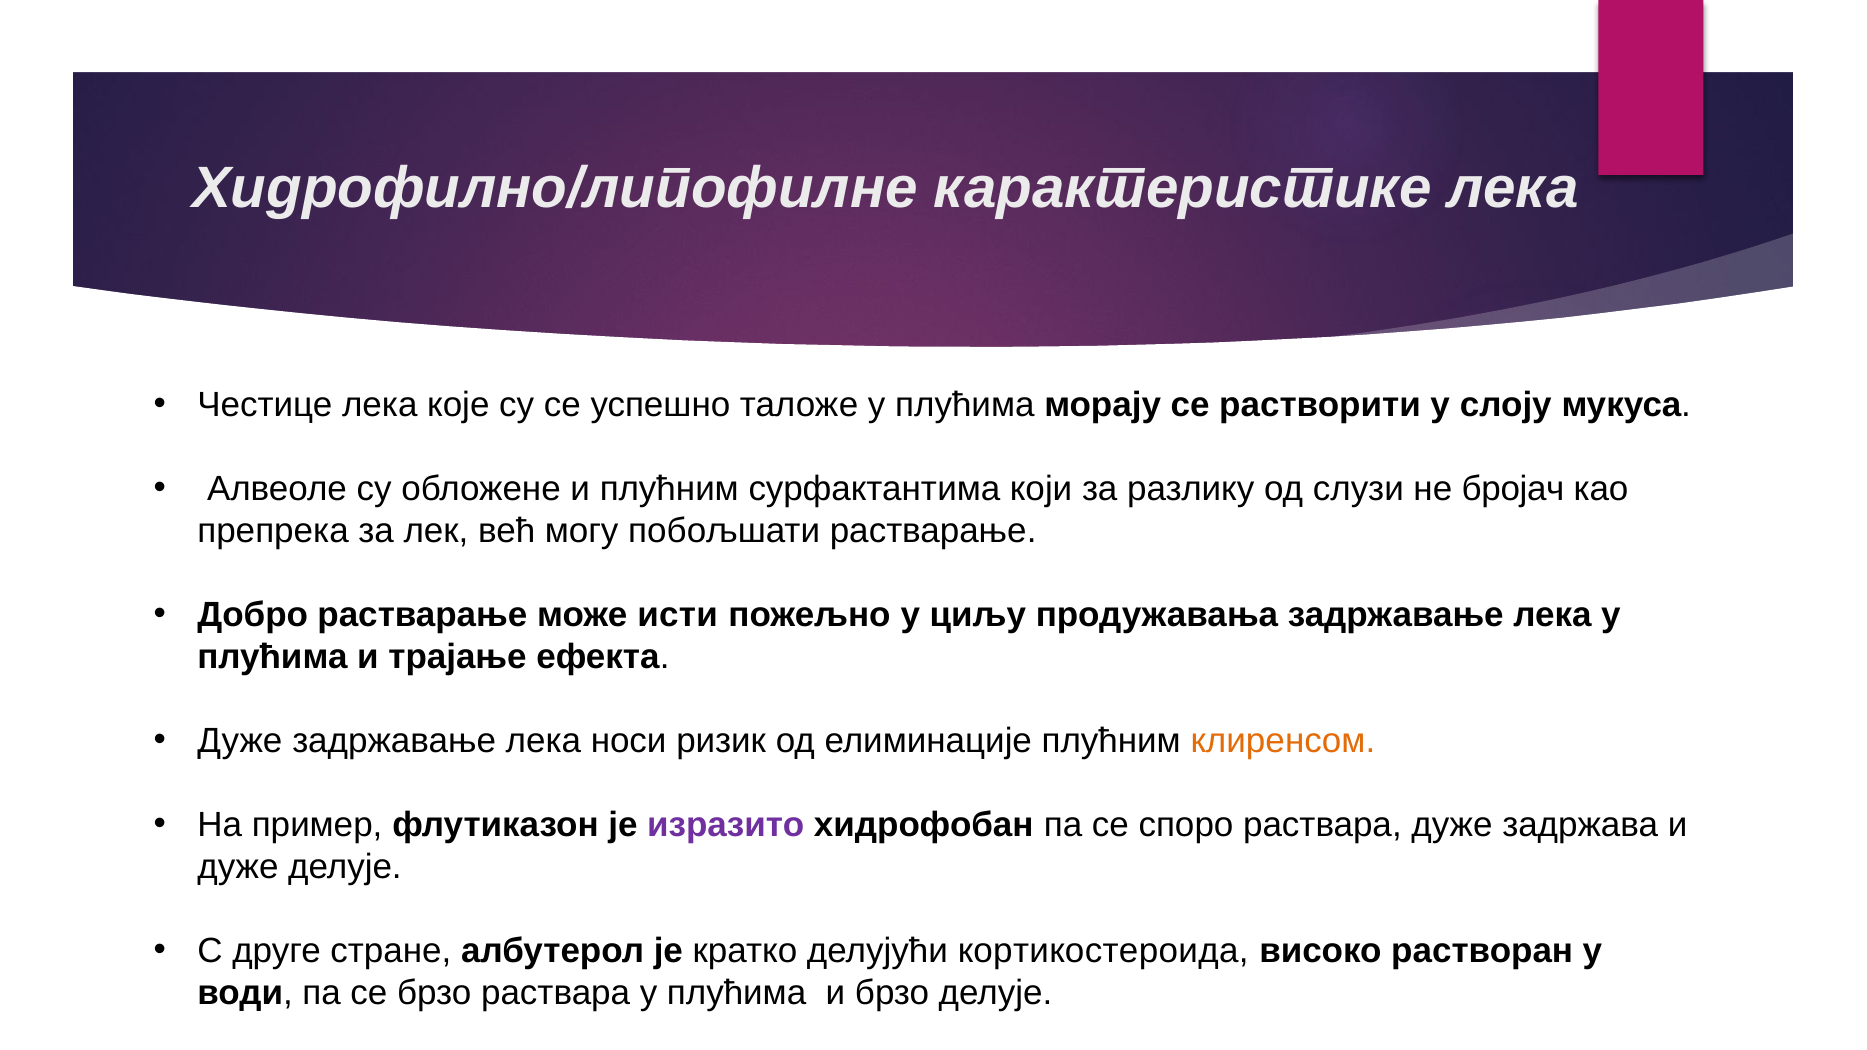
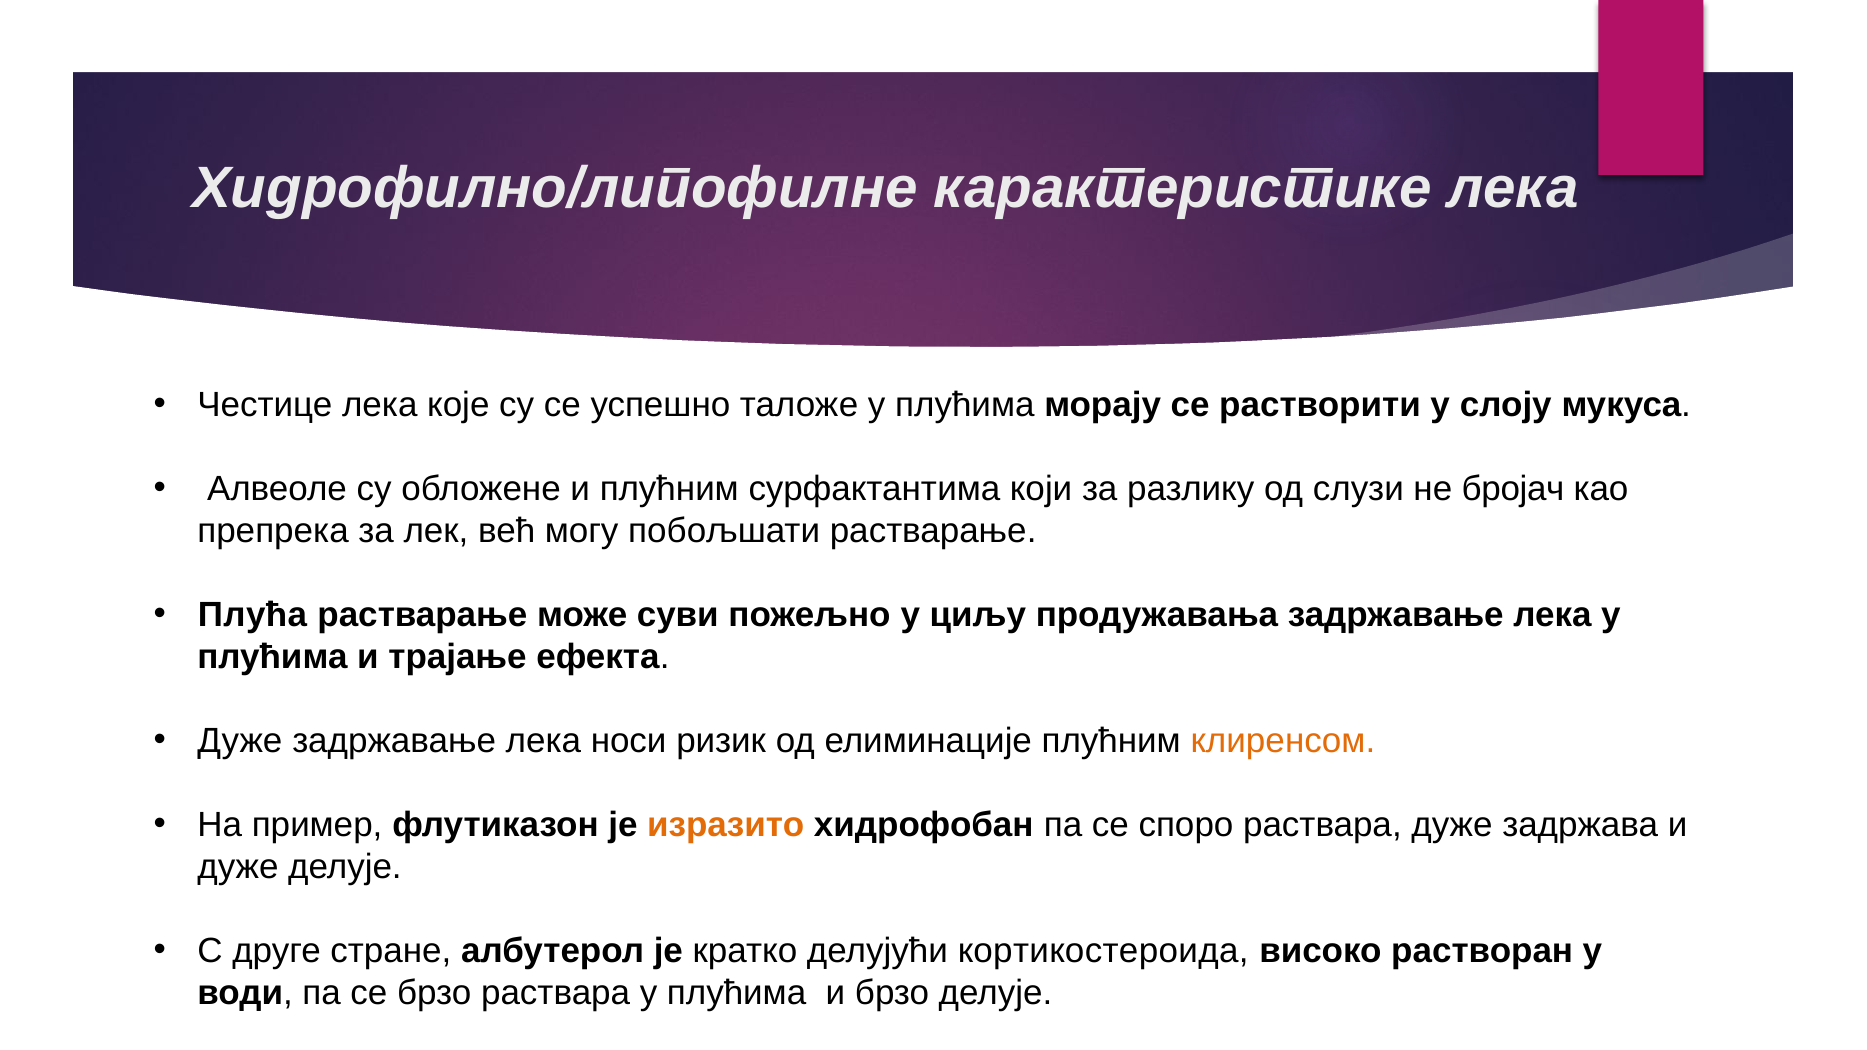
Добро: Добро -> Плућа
исти: исти -> суви
изразито colour: purple -> orange
